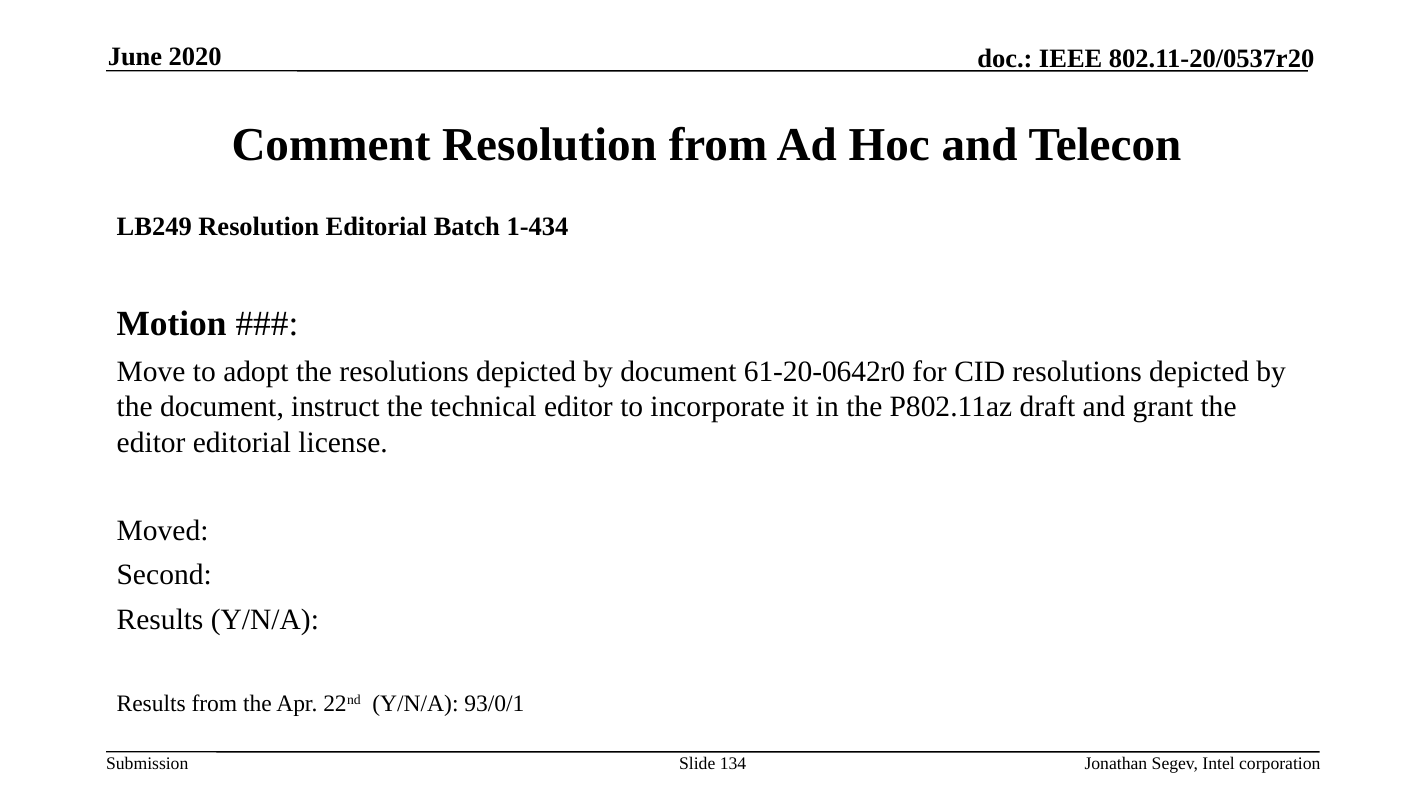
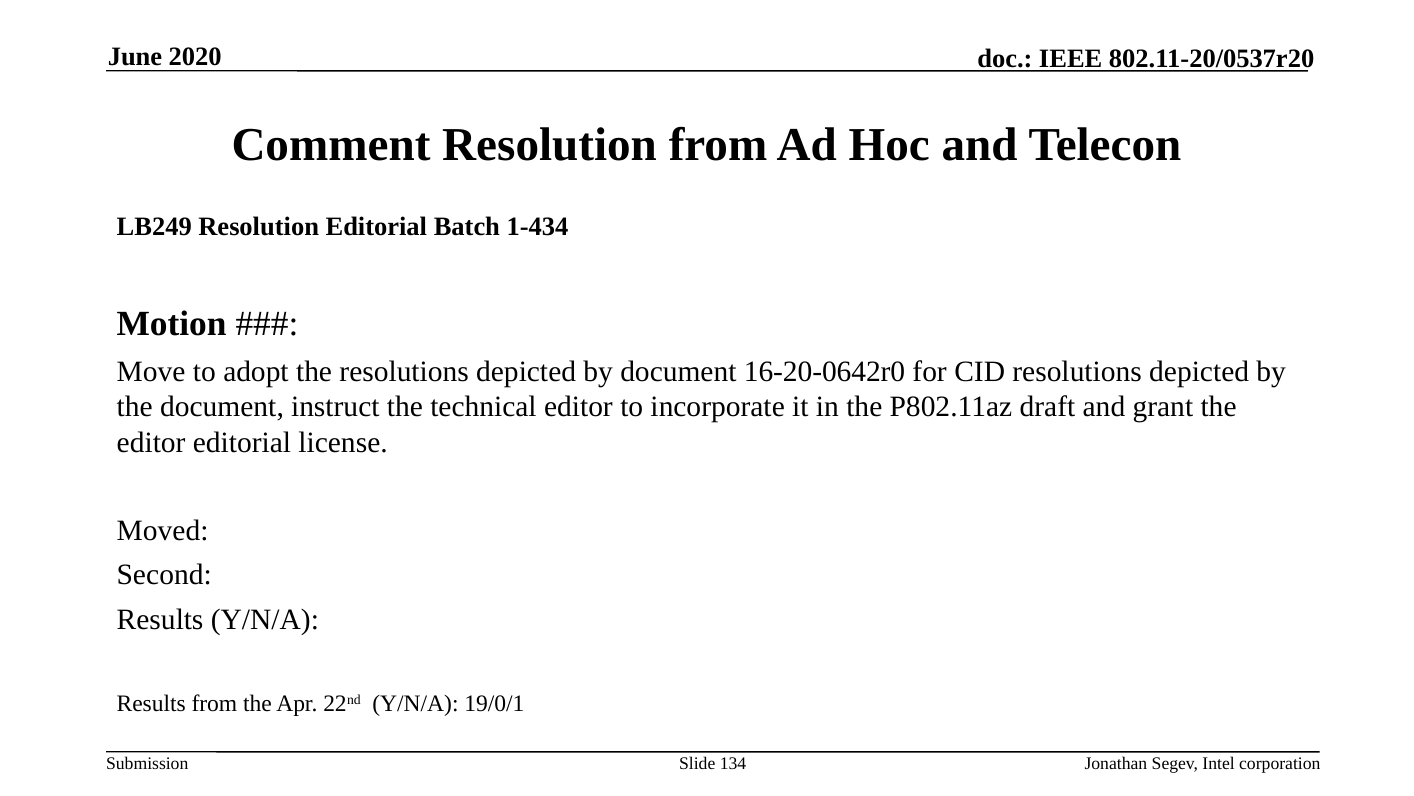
61-20-0642r0: 61-20-0642r0 -> 16-20-0642r0
93/0/1: 93/0/1 -> 19/0/1
